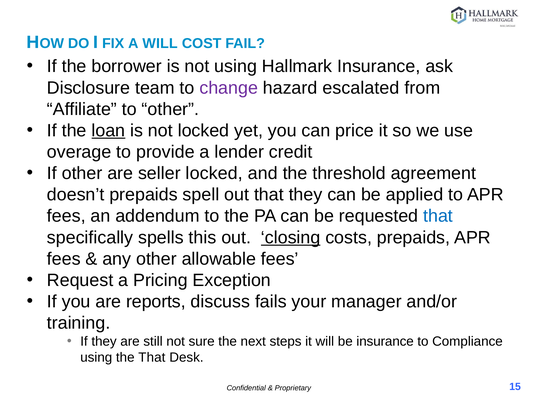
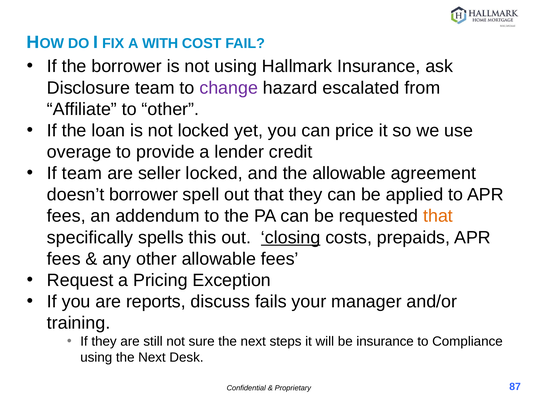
A WILL: WILL -> WITH
loan underline: present -> none
If other: other -> team
the threshold: threshold -> allowable
doesn’t prepaids: prepaids -> borrower
that at (438, 216) colour: blue -> orange
using the That: That -> Next
15: 15 -> 87
